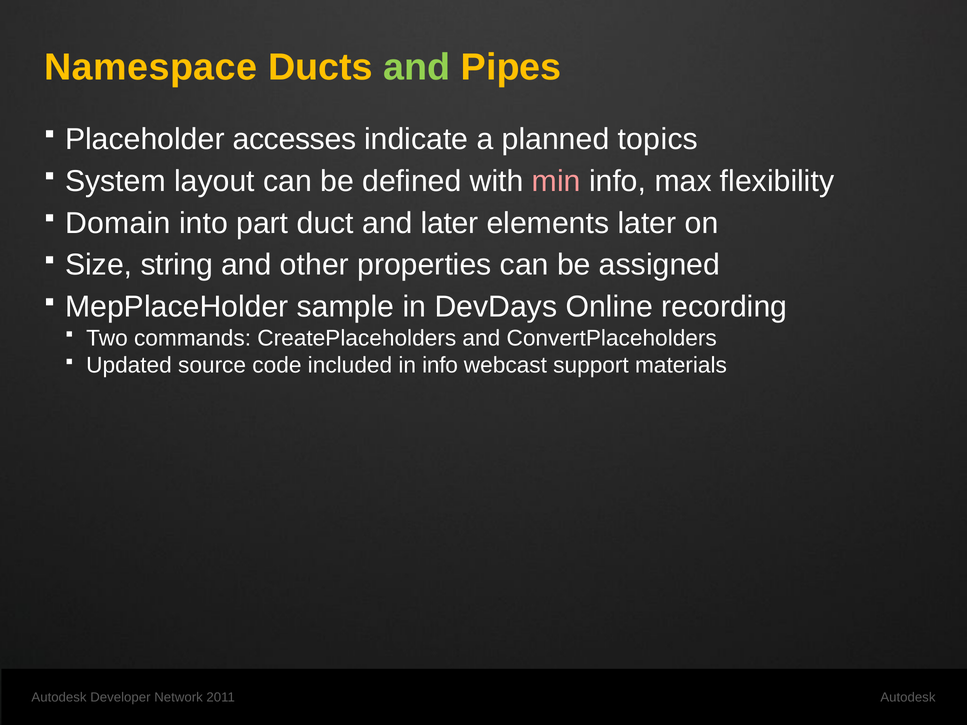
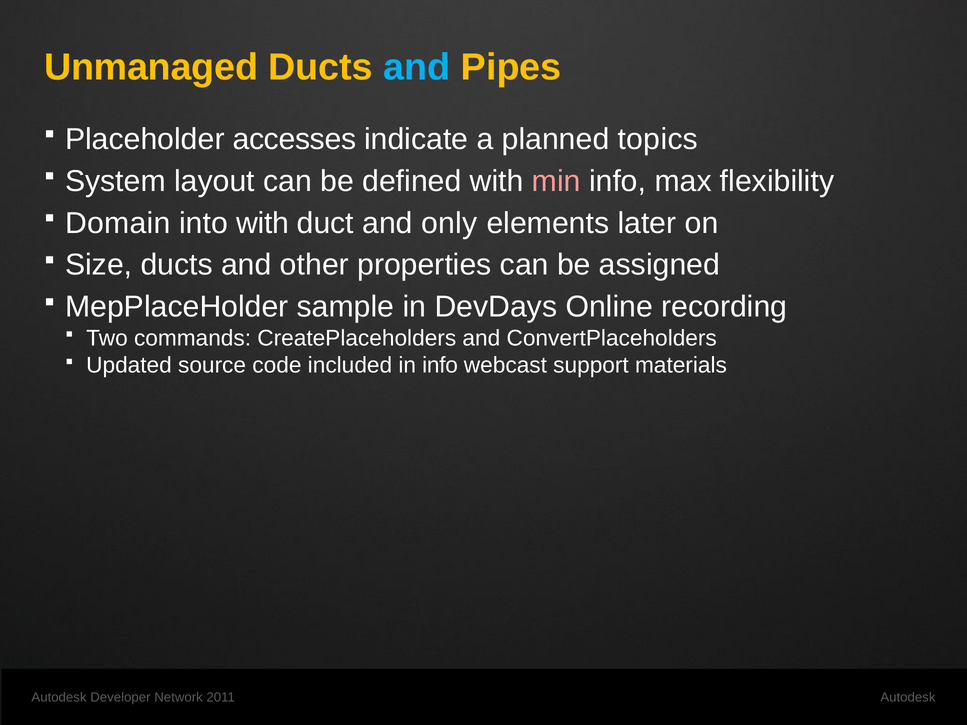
Namespace: Namespace -> Unmanaged
and at (417, 67) colour: light green -> light blue
into part: part -> with
and later: later -> only
Size string: string -> ducts
